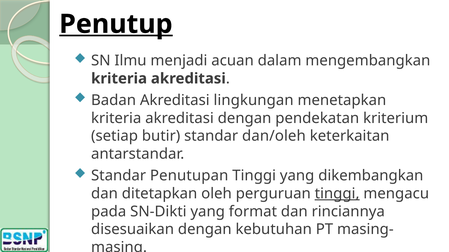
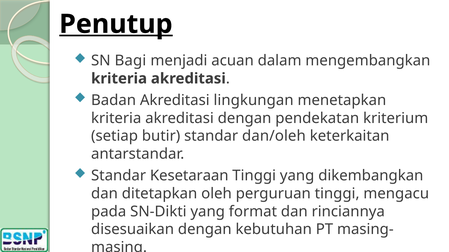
Ilmu: Ilmu -> Bagi
Penutupan: Penutupan -> Kesetaraan
tinggi at (337, 194) underline: present -> none
